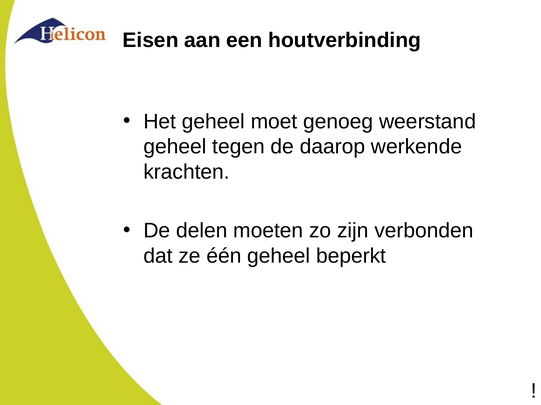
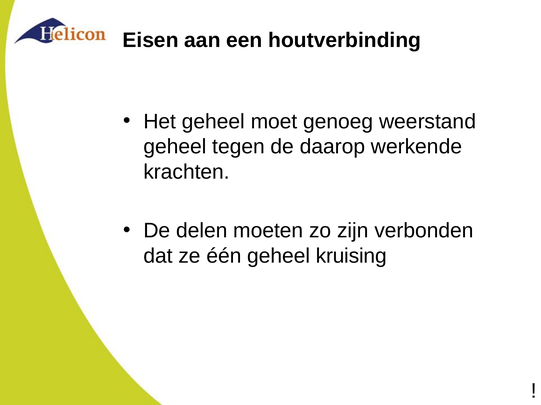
beperkt: beperkt -> kruising
